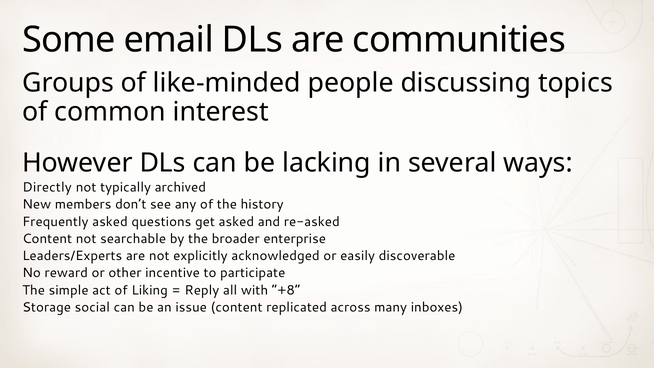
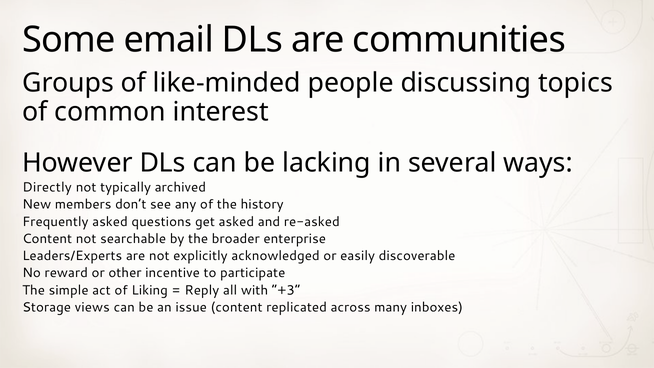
+8: +8 -> +3
social: social -> views
